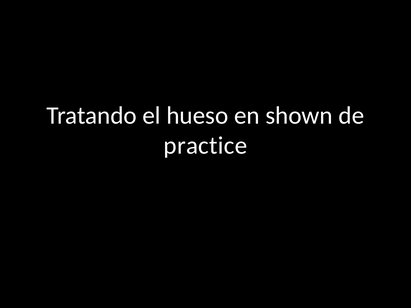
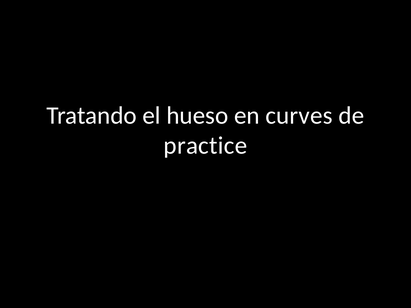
shown: shown -> curves
